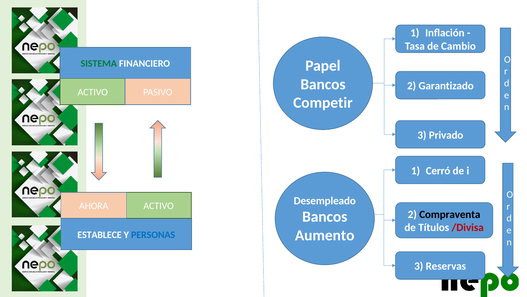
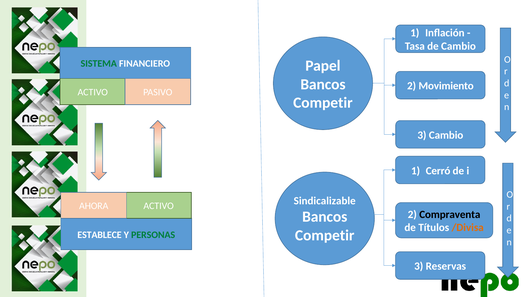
Garantizado: Garantizado -> Movimiento
3 Privado: Privado -> Cambio
Desempleado: Desempleado -> Sindicalizable
/Divisa colour: red -> orange
Aumento at (325, 235): Aumento -> Competir
PERSONAS colour: blue -> green
